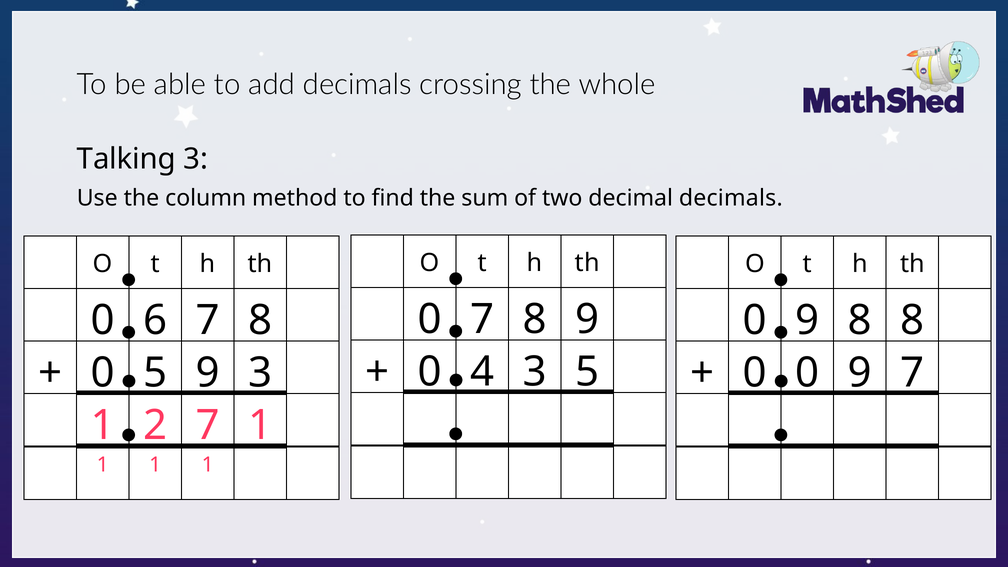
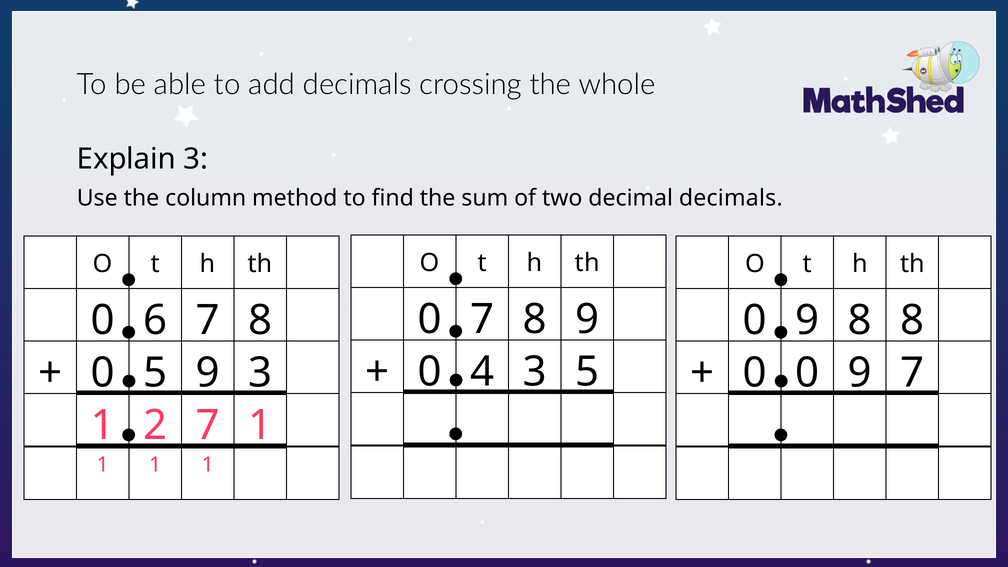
Talking: Talking -> Explain
